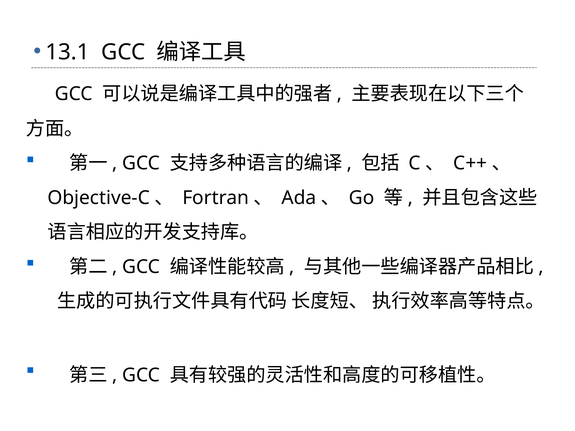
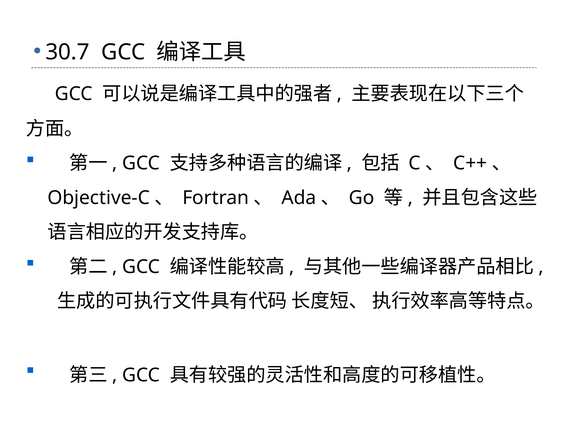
13.1: 13.1 -> 30.7
